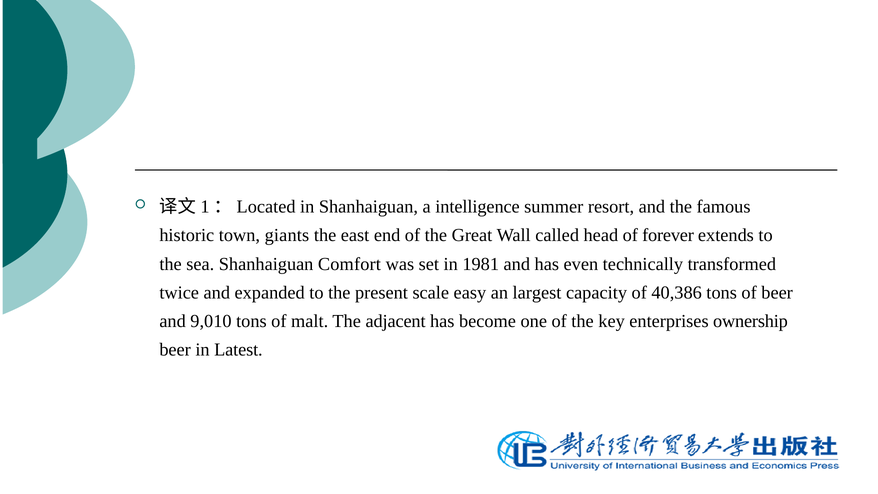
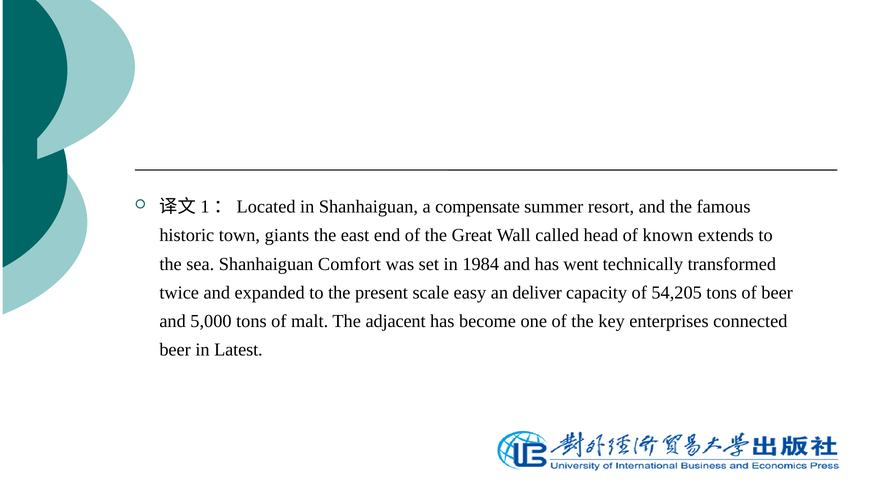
intelligence: intelligence -> compensate
forever: forever -> known
1981: 1981 -> 1984
even: even -> went
largest: largest -> deliver
40,386: 40,386 -> 54,205
9,010: 9,010 -> 5,000
ownership: ownership -> connected
